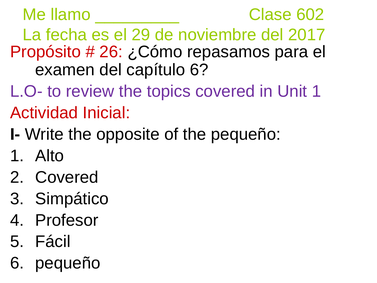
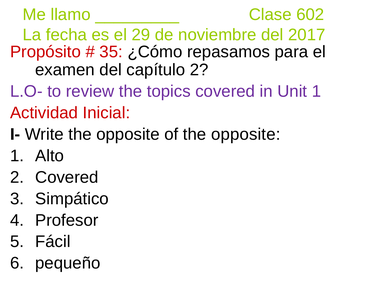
26: 26 -> 35
capítulo 6: 6 -> 2
of the pequeño: pequeño -> opposite
